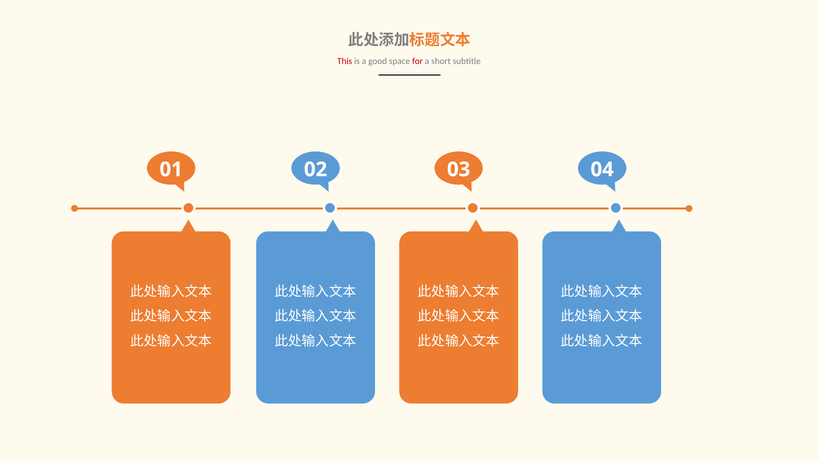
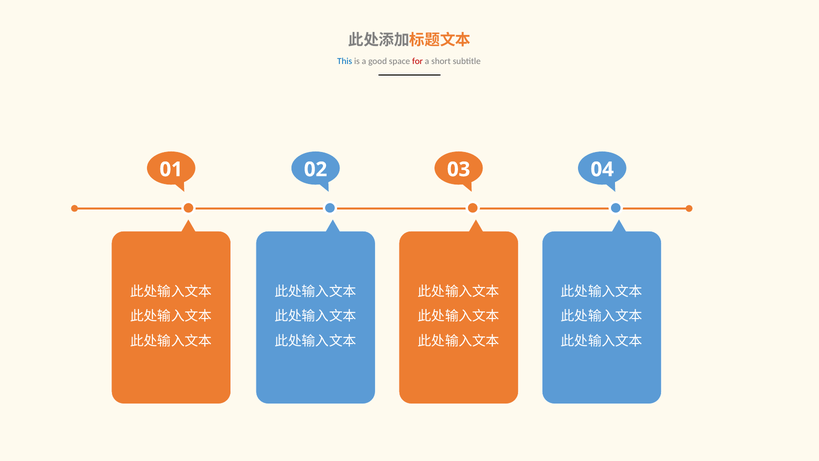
This colour: red -> blue
